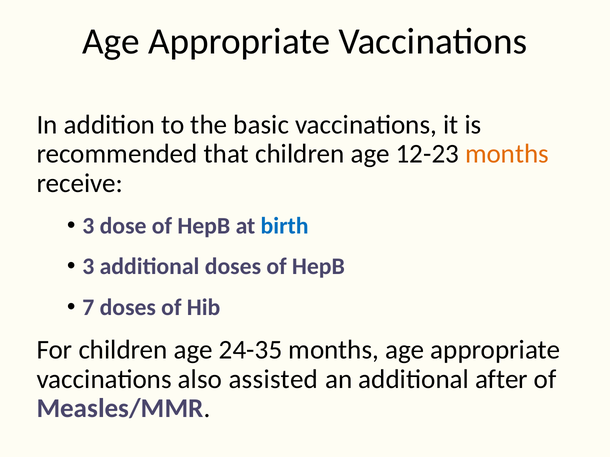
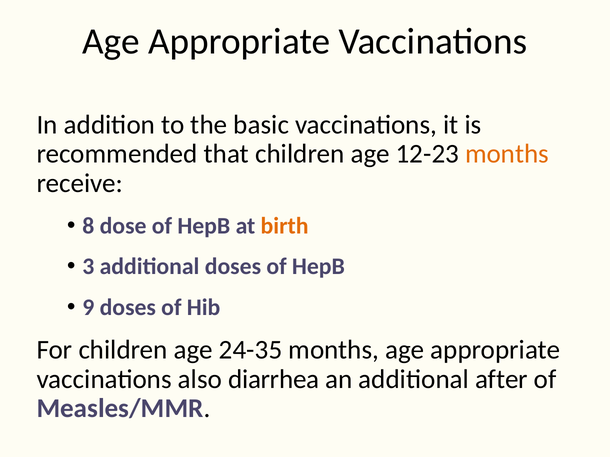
3 at (88, 226): 3 -> 8
birth colour: blue -> orange
7: 7 -> 9
assisted: assisted -> diarrhea
